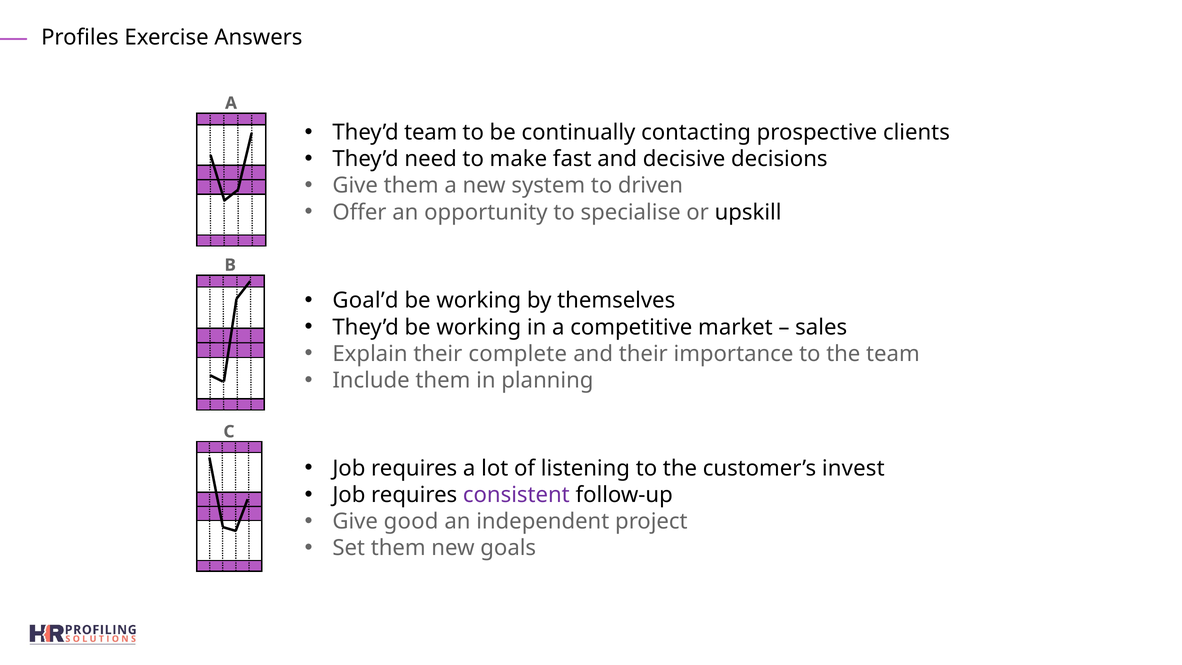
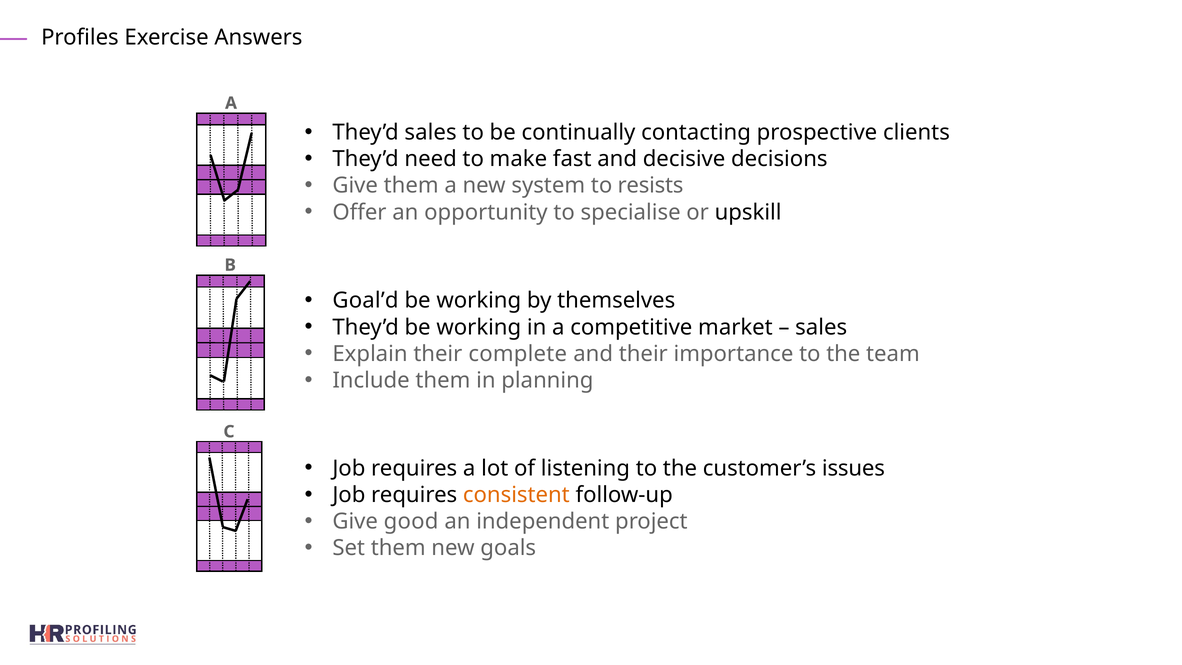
They’d team: team -> sales
driven: driven -> resists
invest: invest -> issues
consistent colour: purple -> orange
